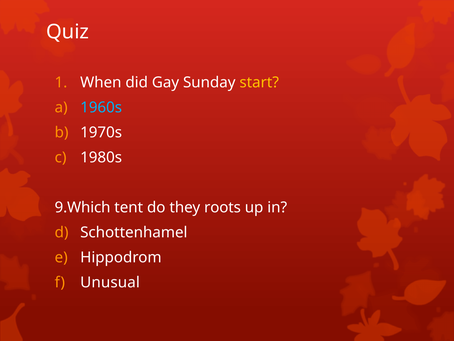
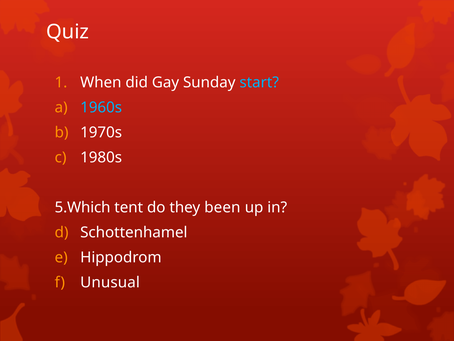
start colour: yellow -> light blue
9.Which: 9.Which -> 5.Which
roots: roots -> been
